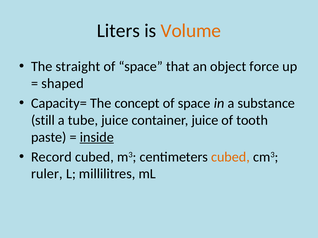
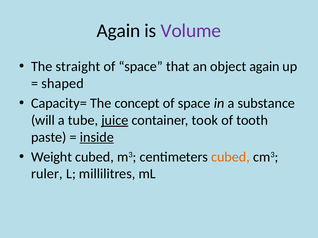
Liters at (118, 31): Liters -> Again
Volume colour: orange -> purple
object force: force -> again
still: still -> will
juice at (115, 120) underline: none -> present
container juice: juice -> took
Record: Record -> Weight
